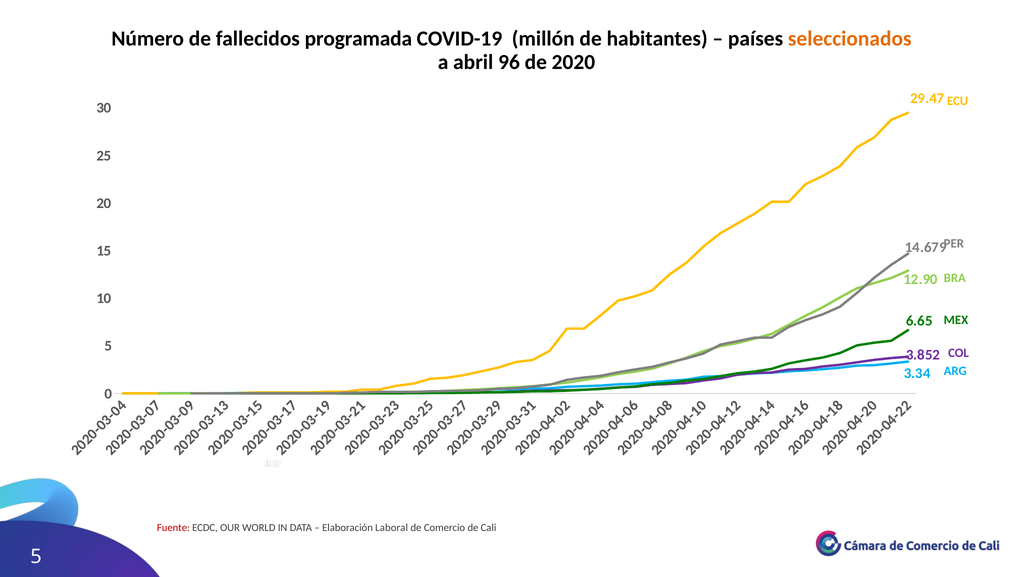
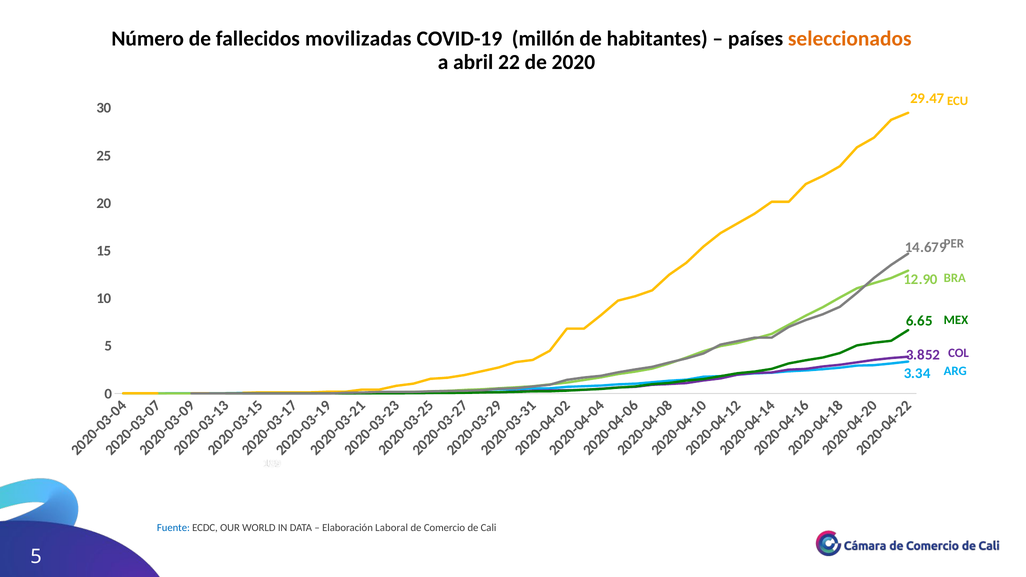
programada: programada -> movilizadas
96: 96 -> 22
Fuente colour: red -> blue
